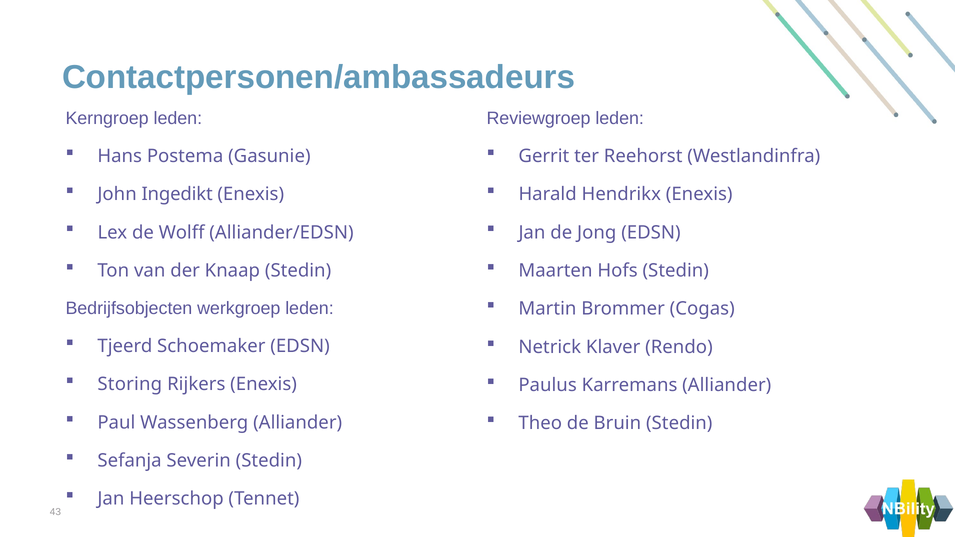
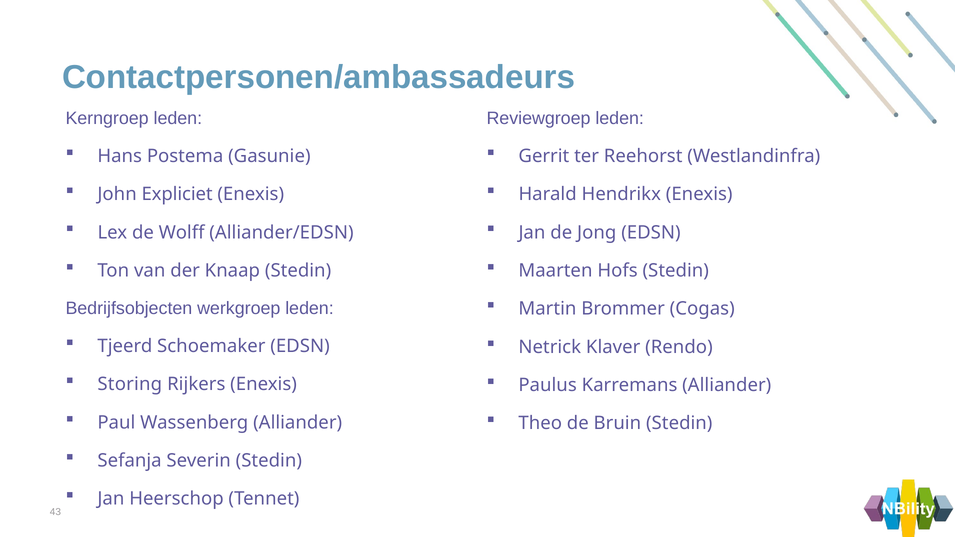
Ingedikt: Ingedikt -> Expliciet
